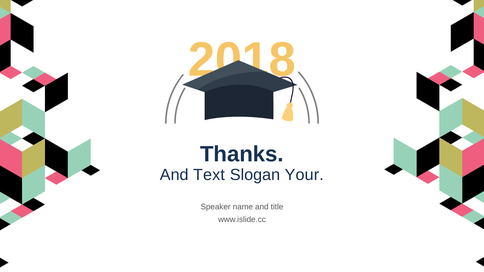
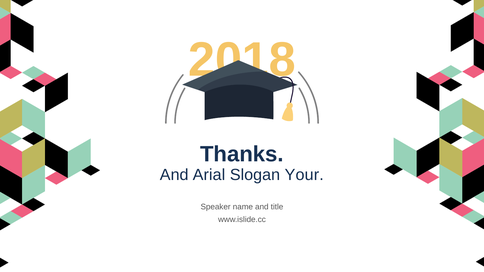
Text: Text -> Arial
